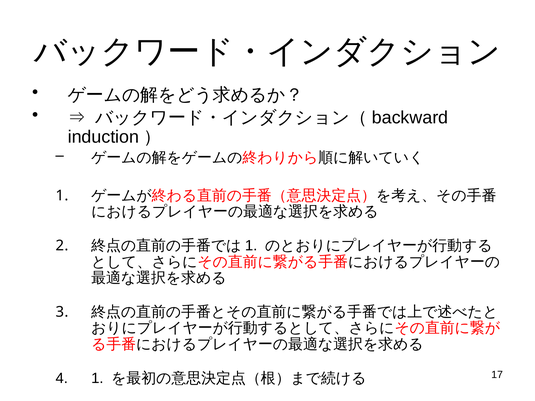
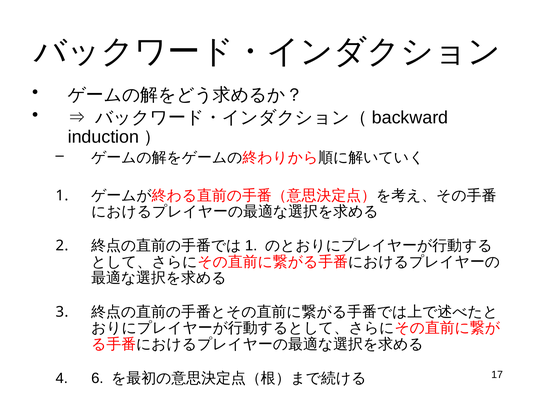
1 at (97, 379): 1 -> 6
